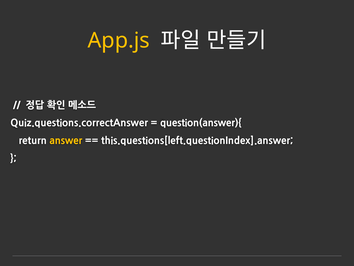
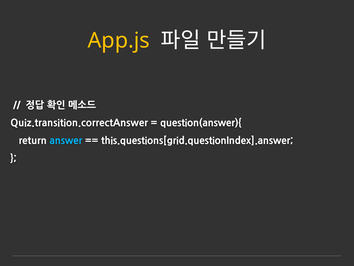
Quiz.questions.correctAnswer: Quiz.questions.correctAnswer -> Quiz.transition.correctAnswer
answer colour: yellow -> light blue
this.questions[left.questionIndex].answer: this.questions[left.questionIndex].answer -> this.questions[grid.questionIndex].answer
